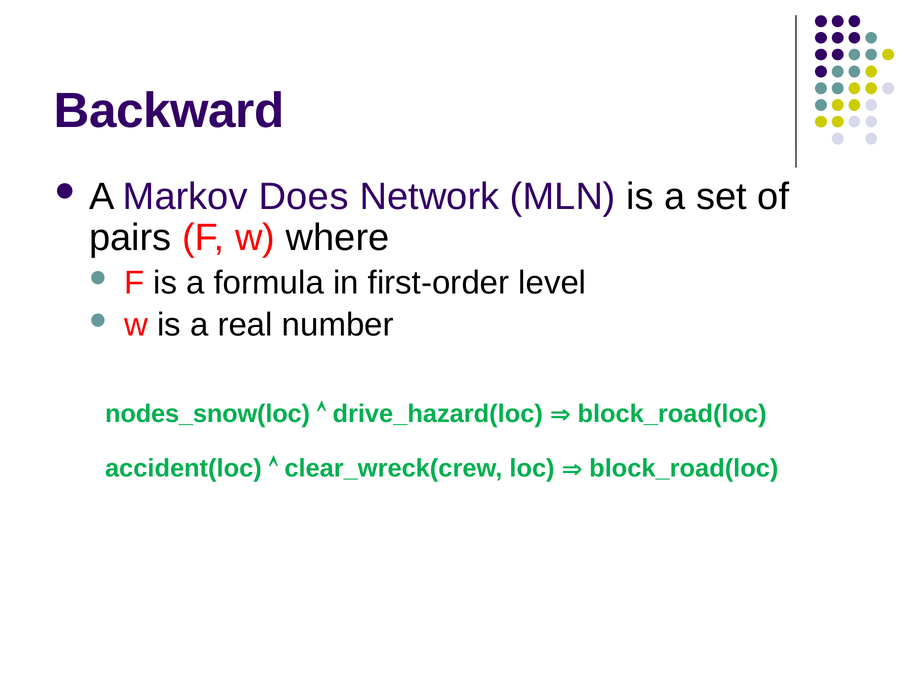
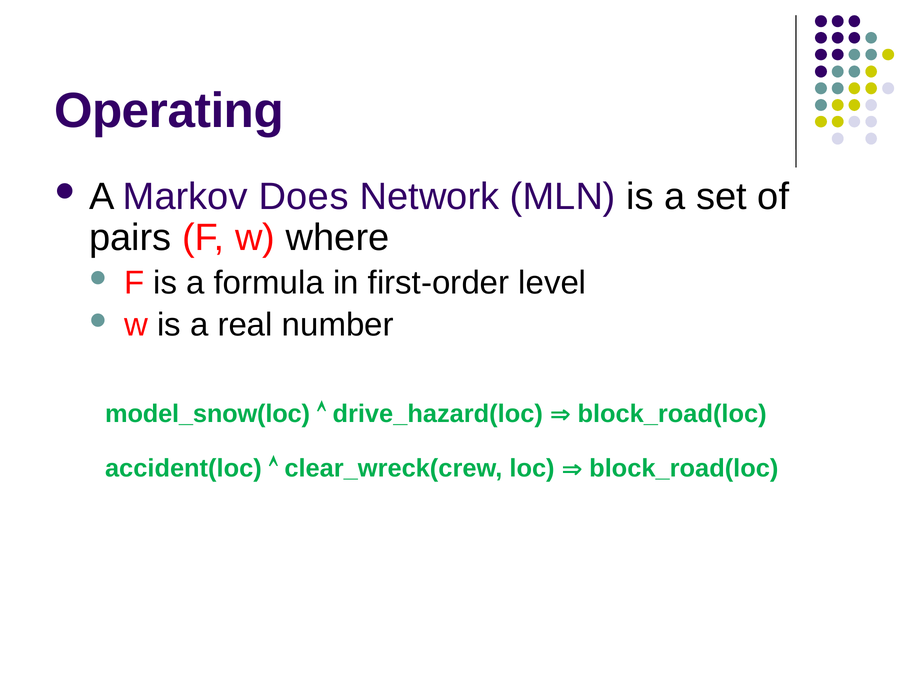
Backward: Backward -> Operating
nodes_snow(loc: nodes_snow(loc -> model_snow(loc
